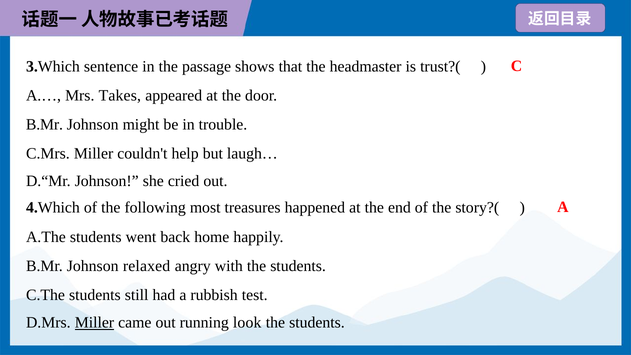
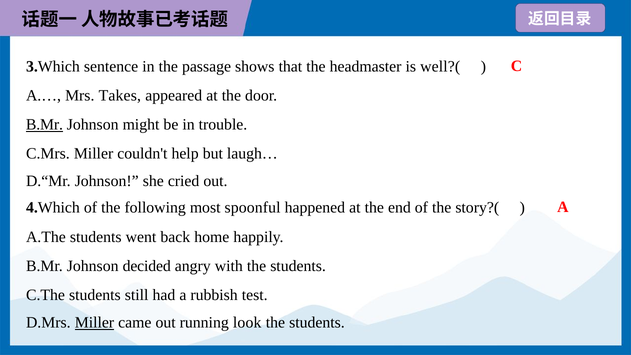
trust?(: trust?( -> well?(
B.Mr at (44, 125) underline: none -> present
treasures: treasures -> spoonful
relaxed: relaxed -> decided
